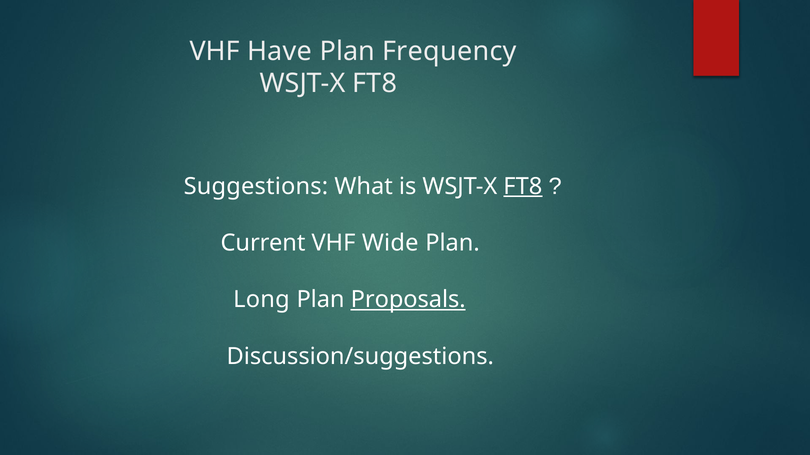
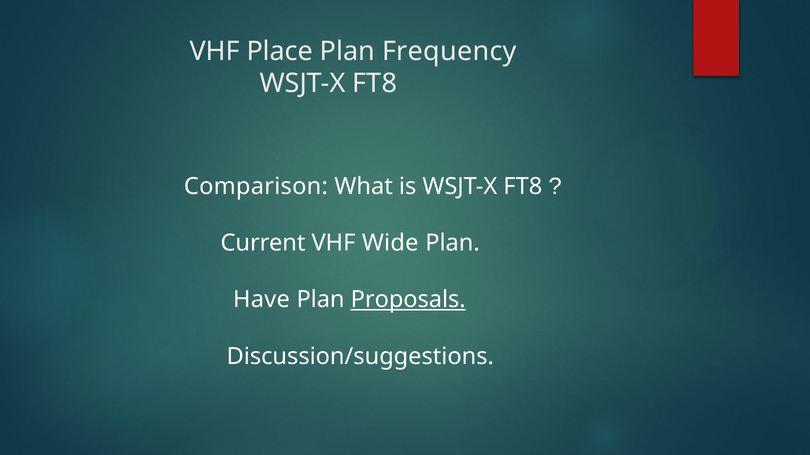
Have: Have -> Place
Suggestions: Suggestions -> Comparison
FT8 at (523, 187) underline: present -> none
Long: Long -> Have
